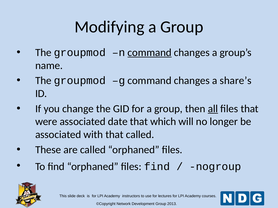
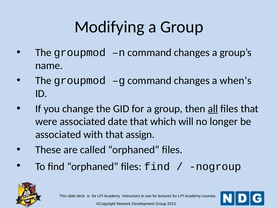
command at (150, 53) underline: present -> none
share’s: share’s -> when’s
that called: called -> assign
